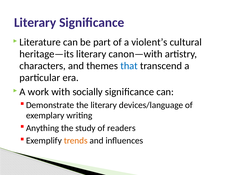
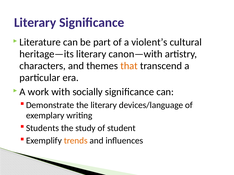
that colour: blue -> orange
Anything: Anything -> Students
readers: readers -> student
